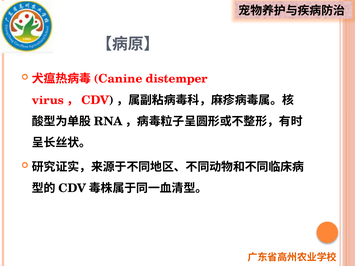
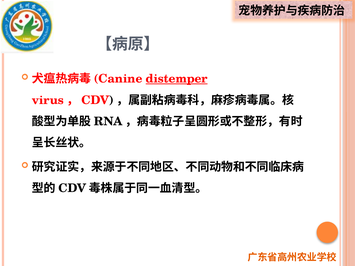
distemper underline: none -> present
